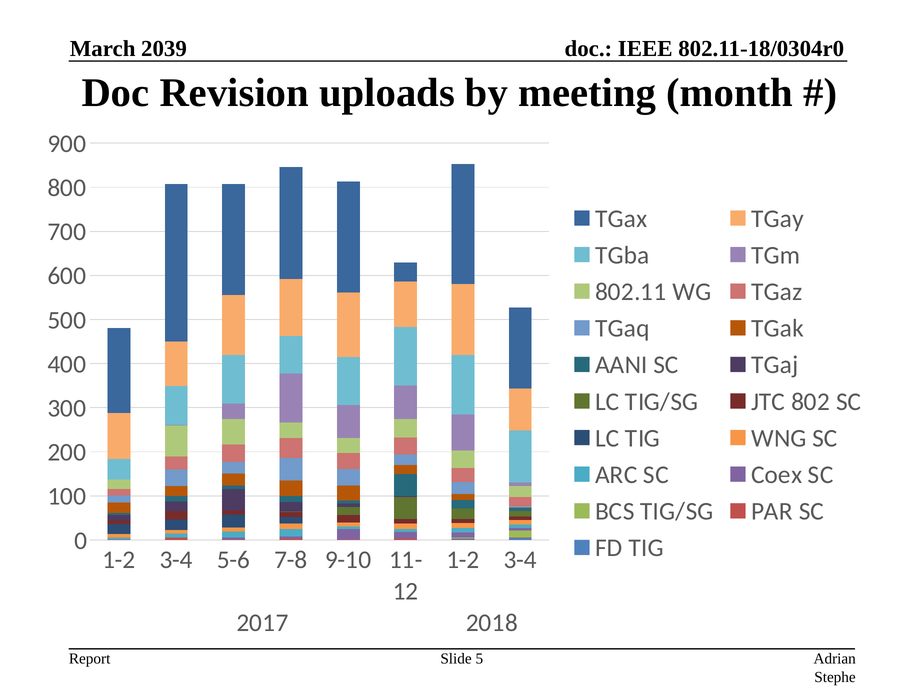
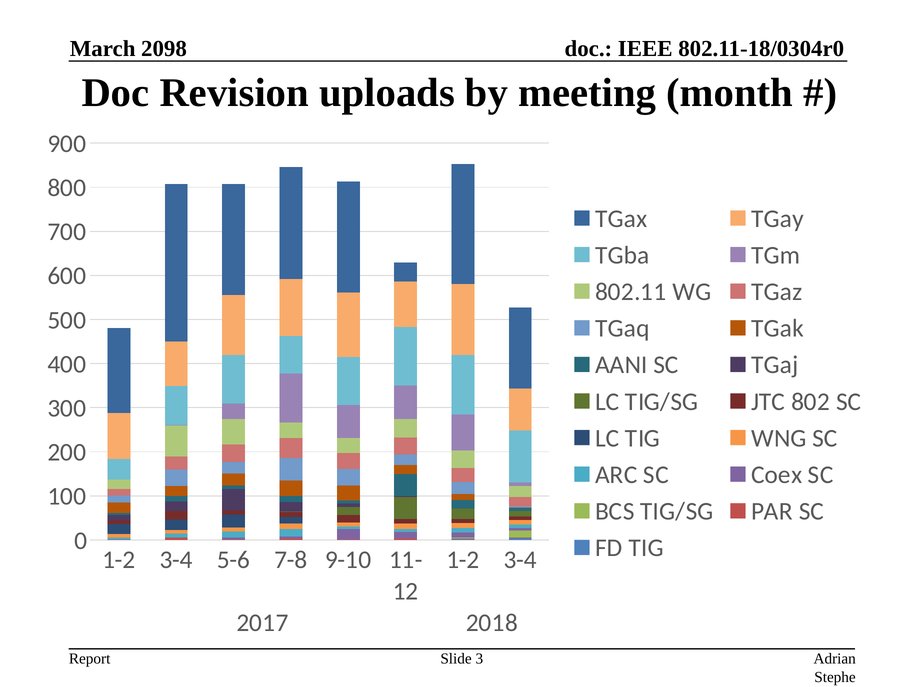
2039: 2039 -> 2098
5: 5 -> 3
